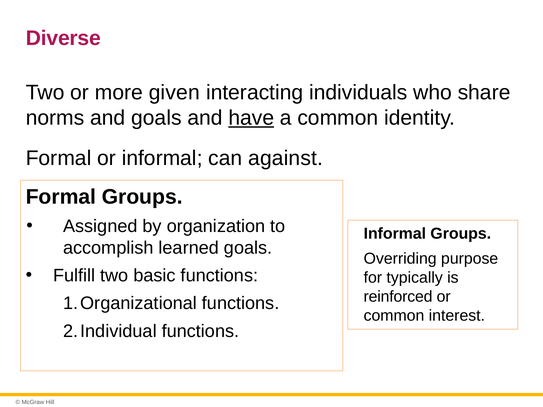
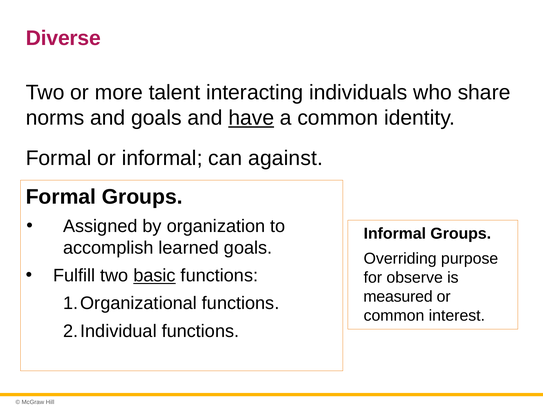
given: given -> talent
basic underline: none -> present
typically: typically -> observe
reinforced: reinforced -> measured
